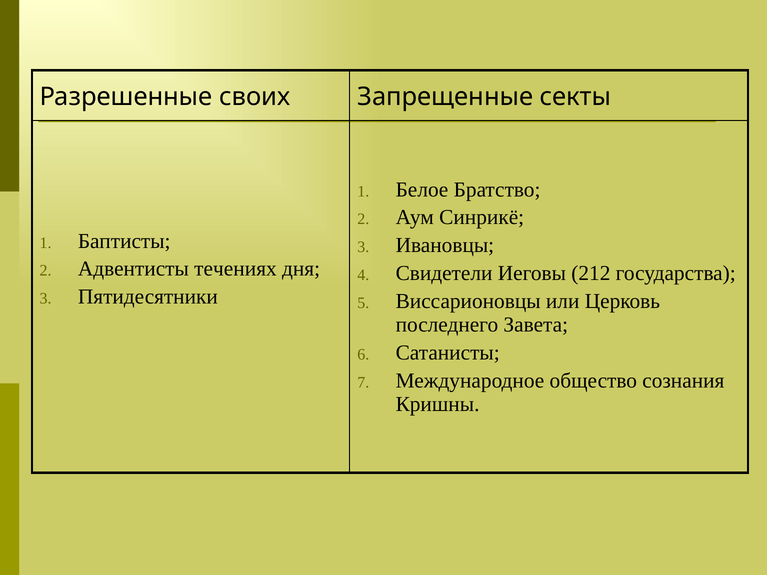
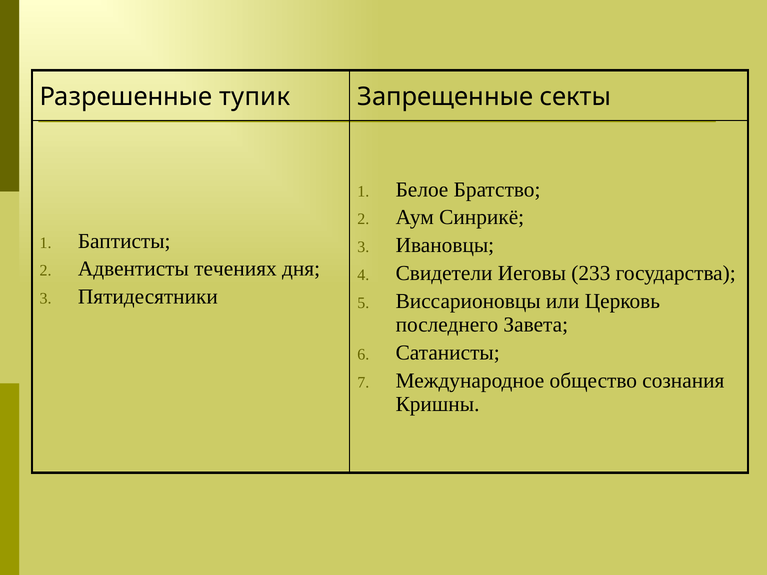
своих: своих -> тупик
212: 212 -> 233
